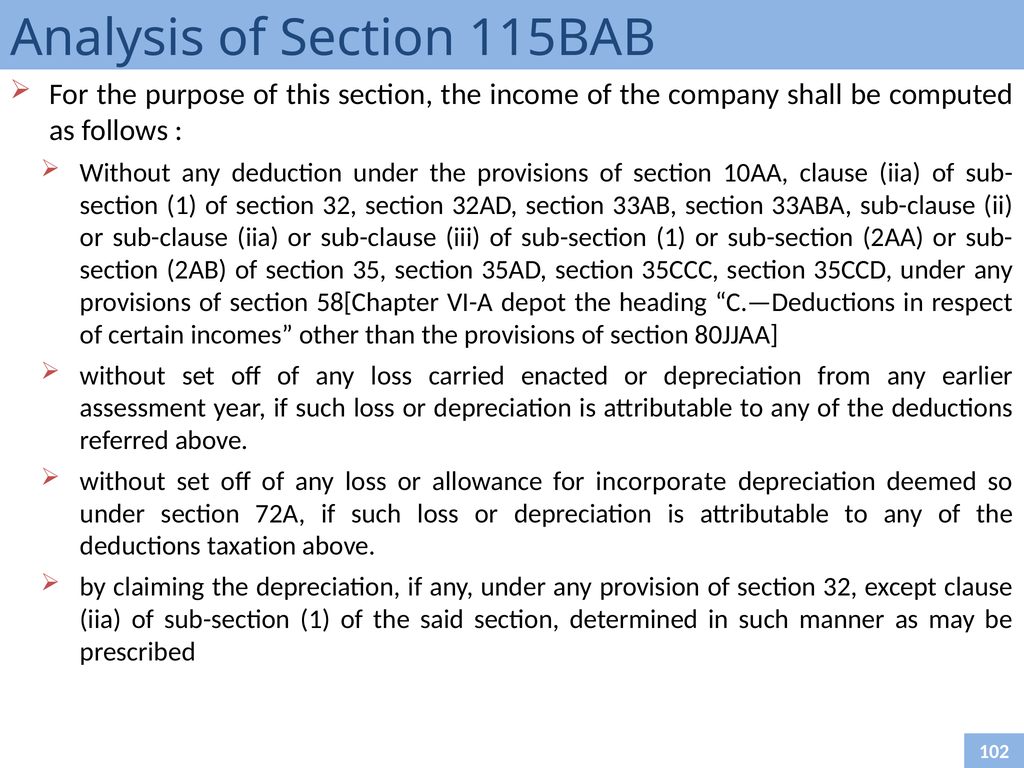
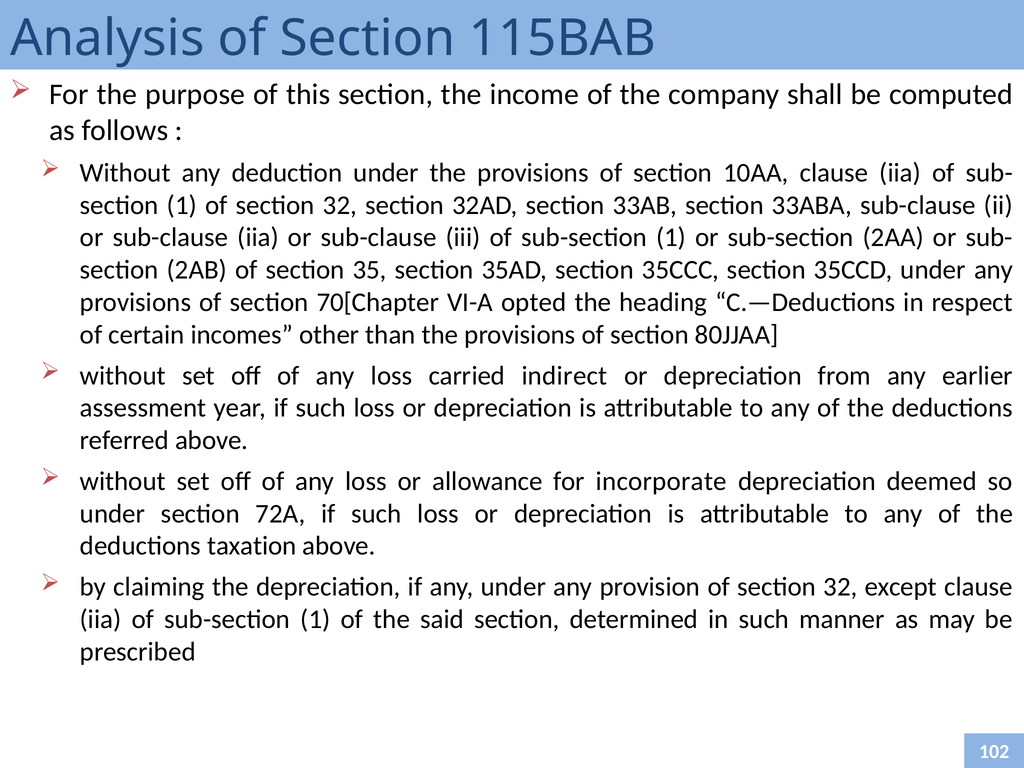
58[Chapter: 58[Chapter -> 70[Chapter
depot: depot -> opted
enacted: enacted -> indirect
